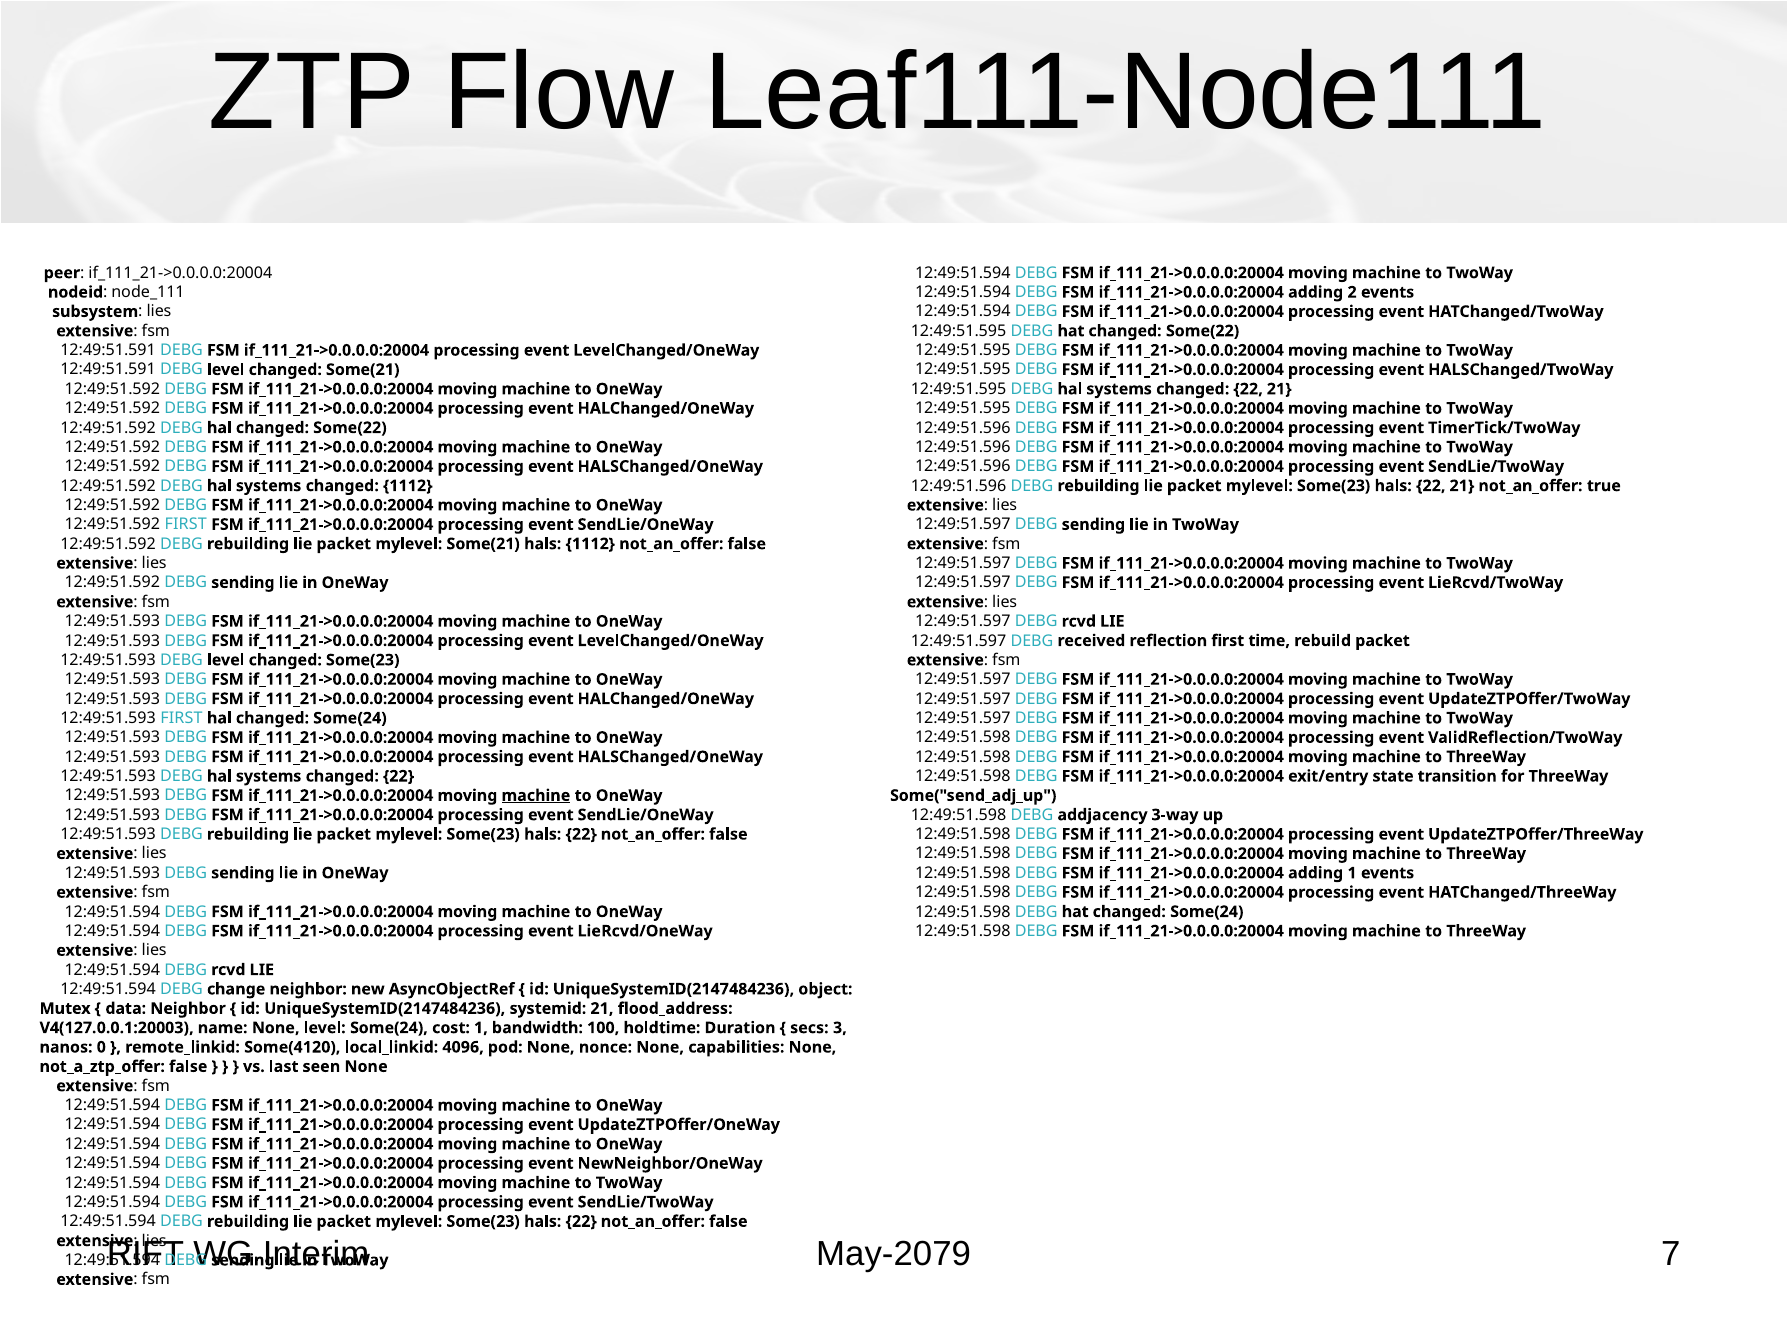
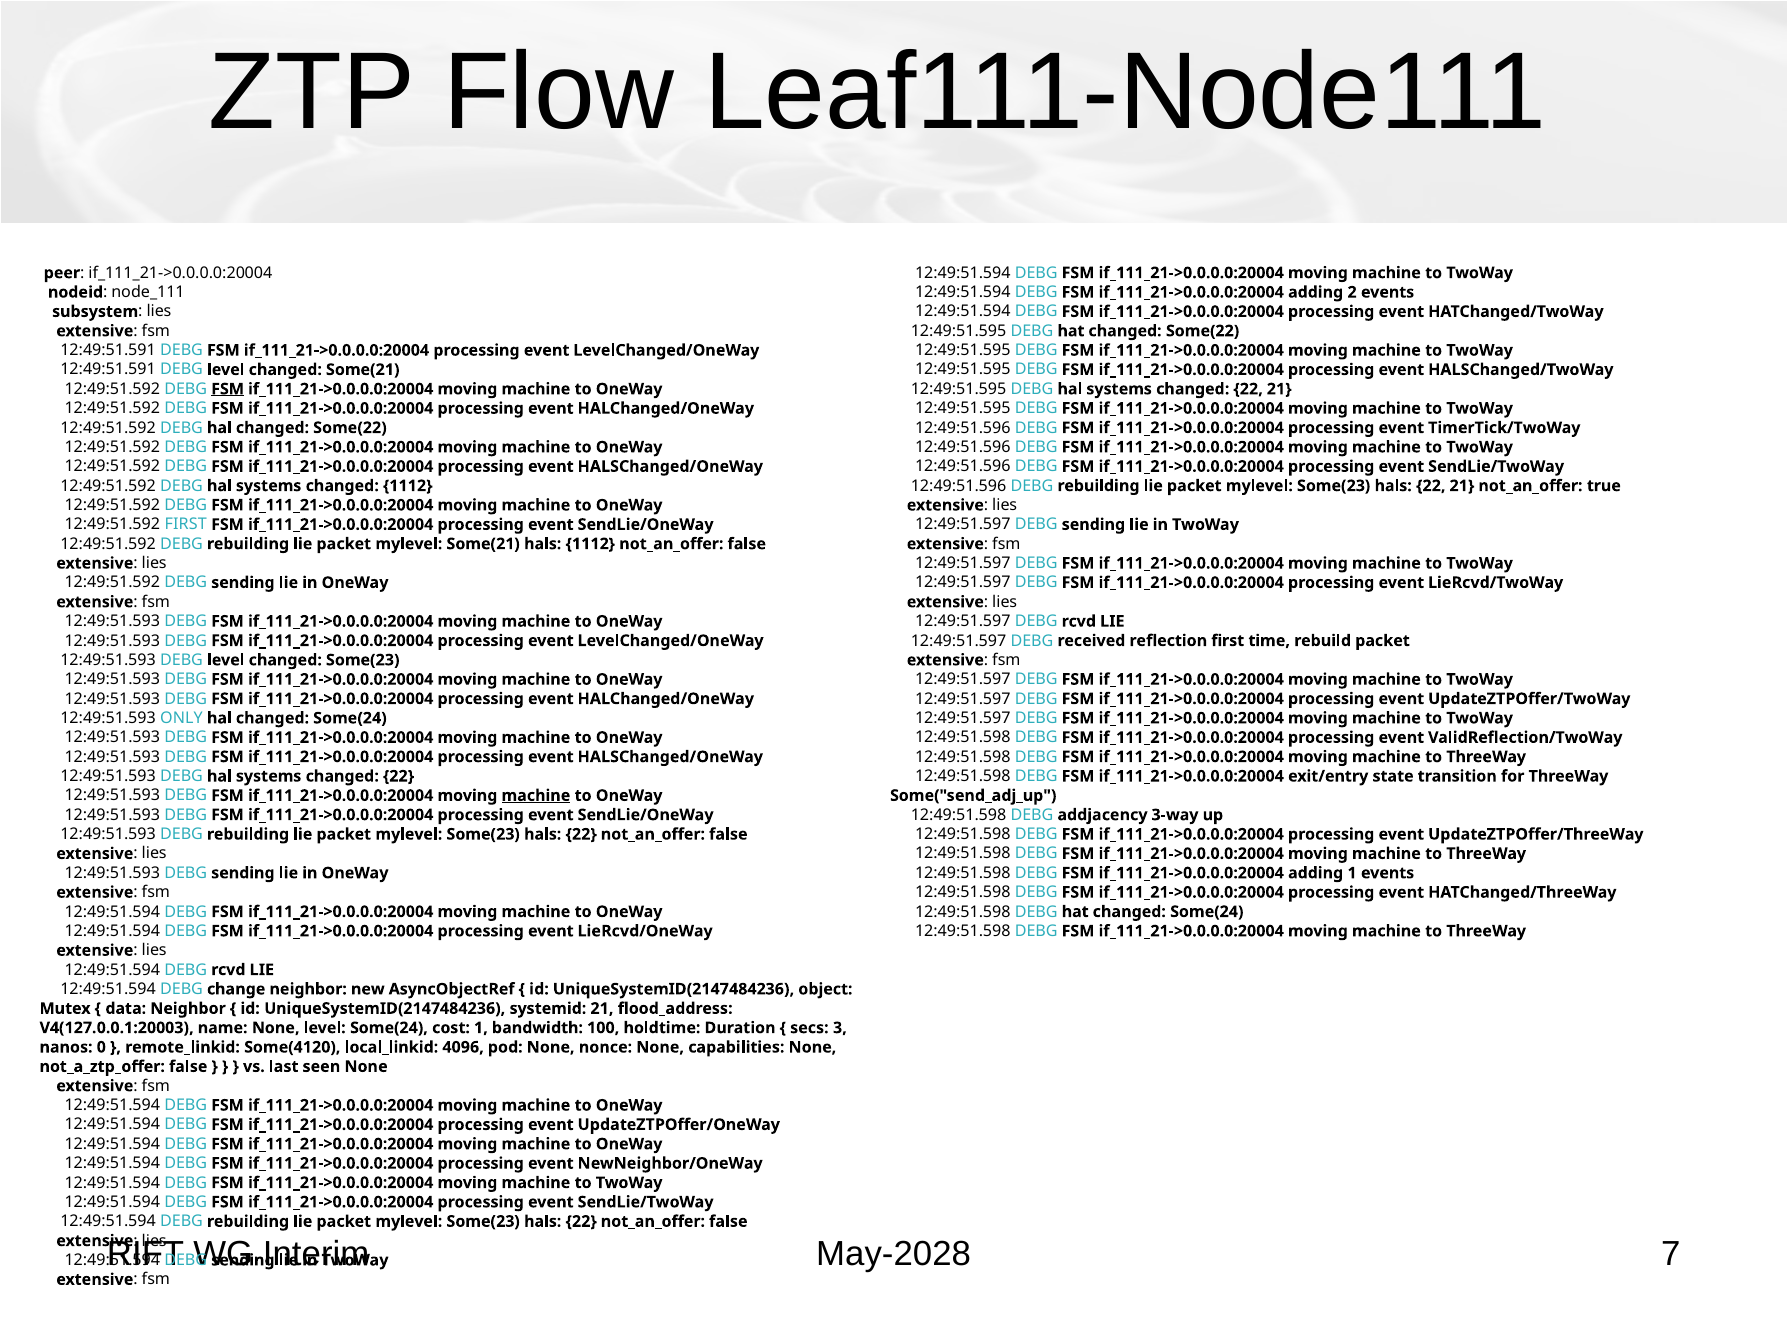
FSM at (228, 389) underline: none -> present
12:49:51.593 FIRST: FIRST -> ONLY
May-2079: May-2079 -> May-2028
